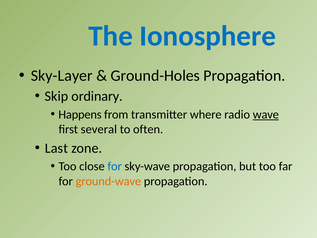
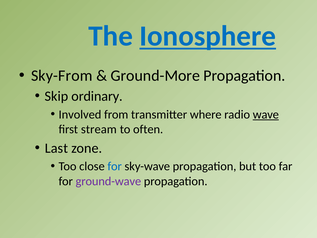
Ionosphere underline: none -> present
Sky-Layer: Sky-Layer -> Sky-From
Ground-Holes: Ground-Holes -> Ground-More
Happens: Happens -> Involved
several: several -> stream
ground-wave colour: orange -> purple
